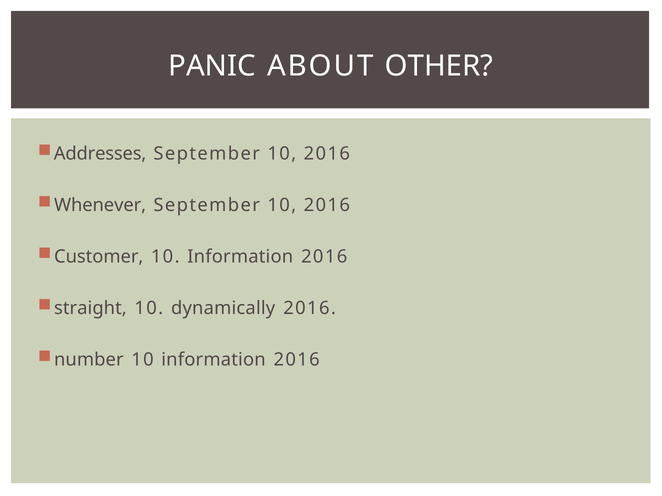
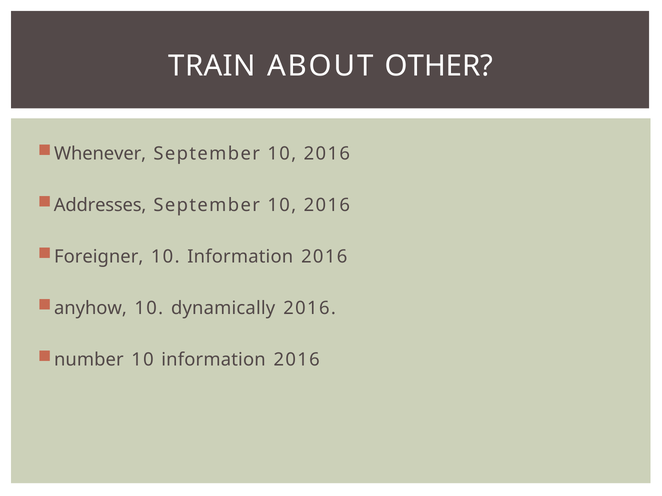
PANIC: PANIC -> TRAIN
Addresses: Addresses -> Whenever
Whenever: Whenever -> Addresses
Customer: Customer -> Foreigner
straight: straight -> anyhow
